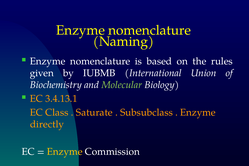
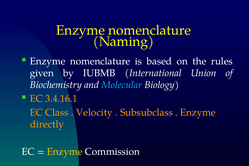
Molecular colour: light green -> light blue
3.4.13.1: 3.4.13.1 -> 3.4.16.1
Saturate: Saturate -> Velocity
